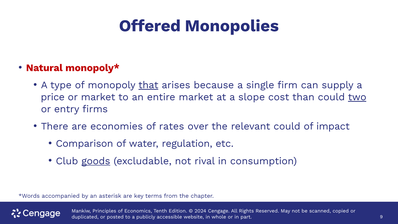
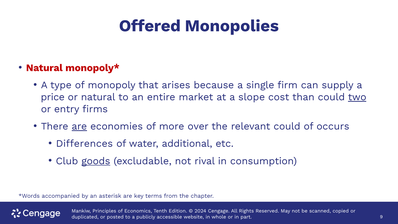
that underline: present -> none
or market: market -> natural
are at (79, 126) underline: none -> present
rates: rates -> more
impact: impact -> occurs
Comparison: Comparison -> Differences
regulation: regulation -> additional
